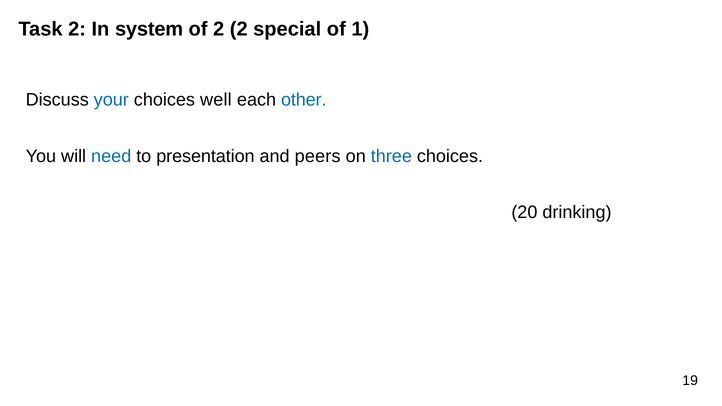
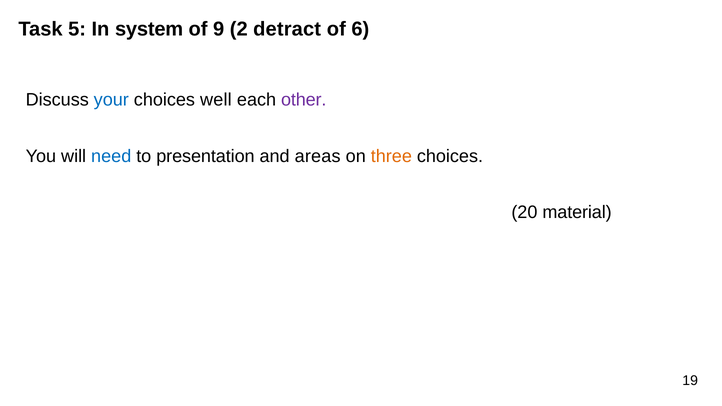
Task 2: 2 -> 5
of 2: 2 -> 9
special: special -> detract
1: 1 -> 6
other colour: blue -> purple
peers: peers -> areas
three colour: blue -> orange
drinking: drinking -> material
